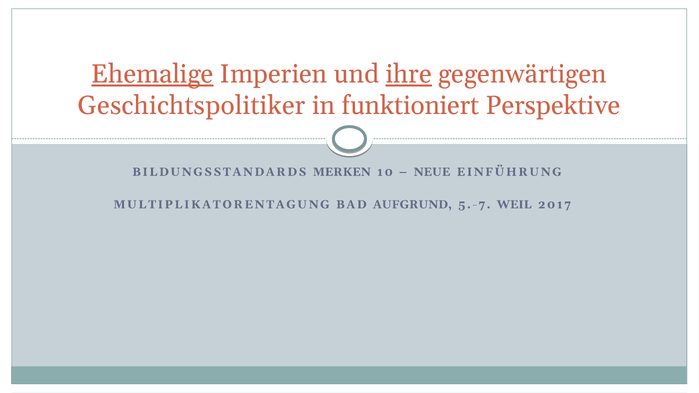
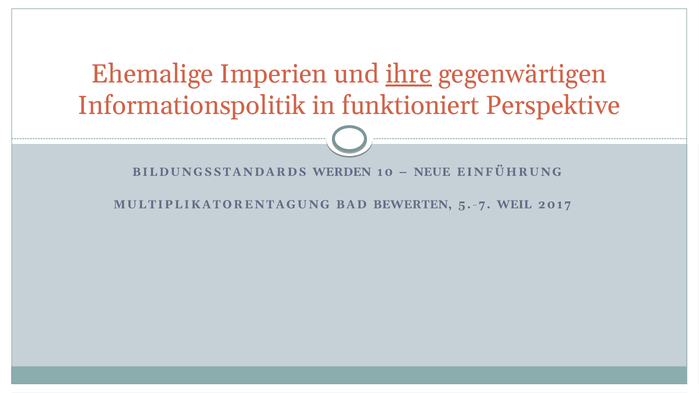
Ehemalige underline: present -> none
Geschichtspolitiker: Geschichtspolitiker -> Informationspolitik
MERKEN: MERKEN -> WERDEN
AUFGRUND: AUFGRUND -> BEWERTEN
